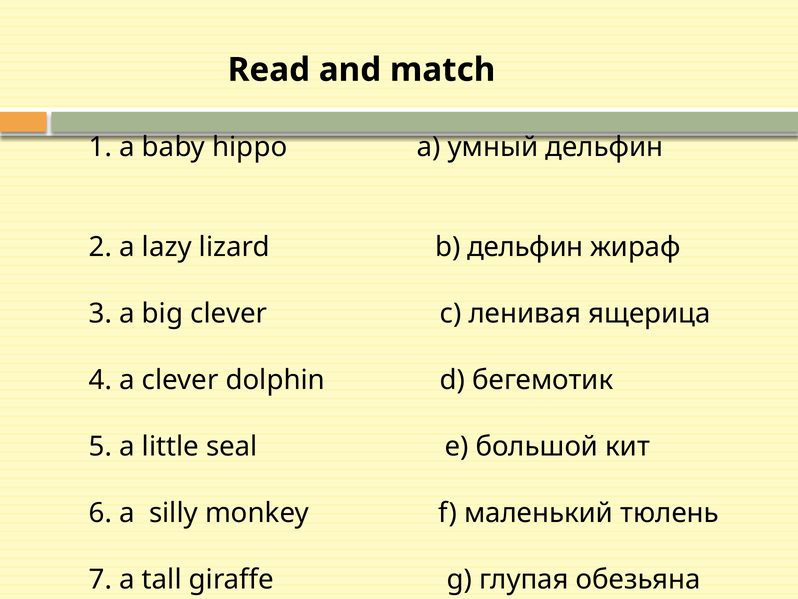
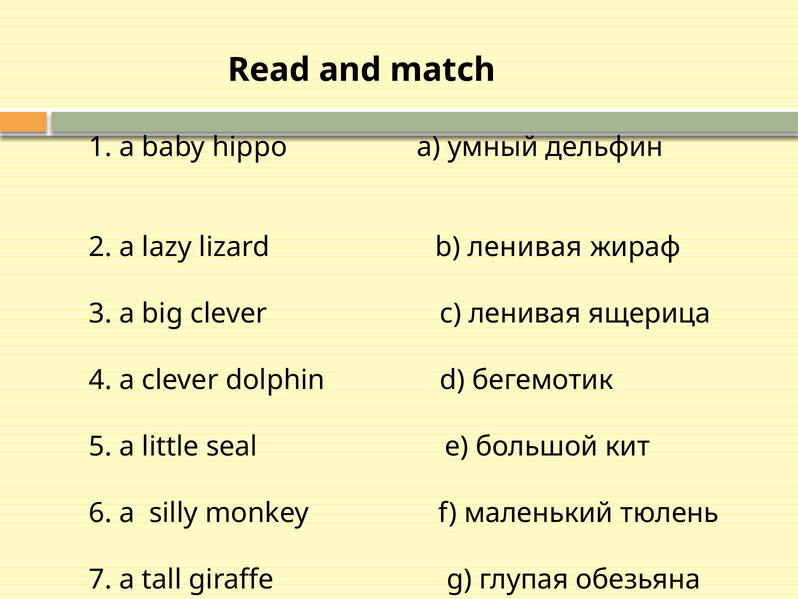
b дельфин: дельфин -> ленивая
